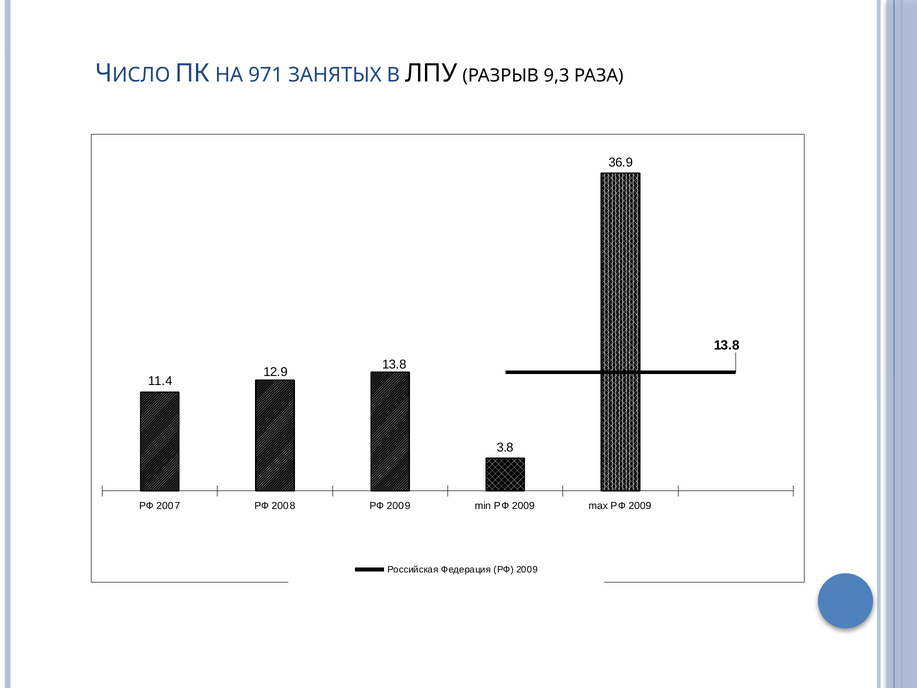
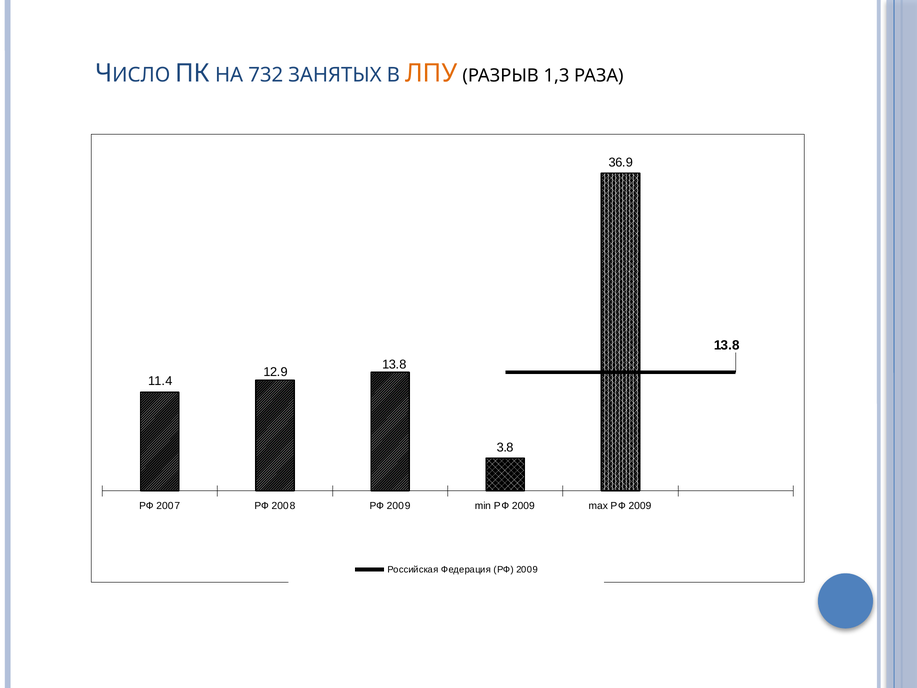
971: 971 -> 732
ЛПУ colour: black -> orange
9,3: 9,3 -> 1,3
